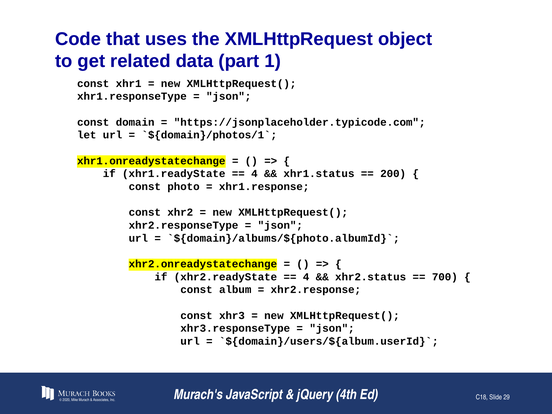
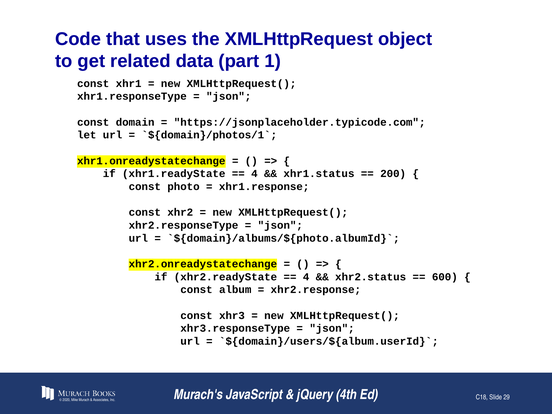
700: 700 -> 600
